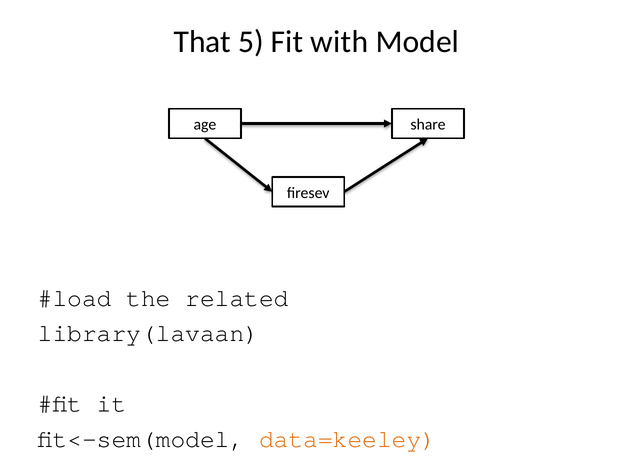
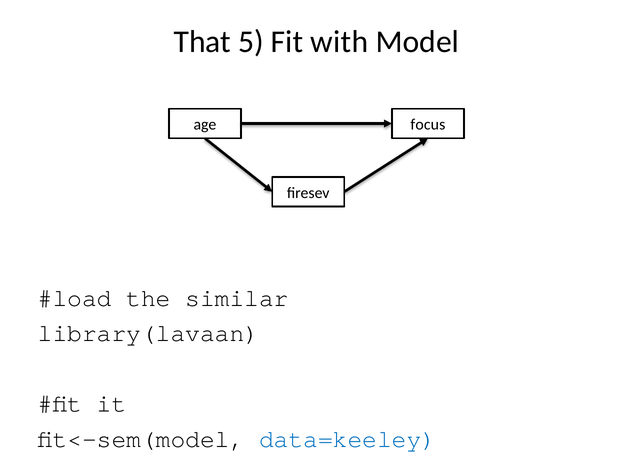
share: share -> focus
related: related -> similar
data=keeley colour: orange -> blue
